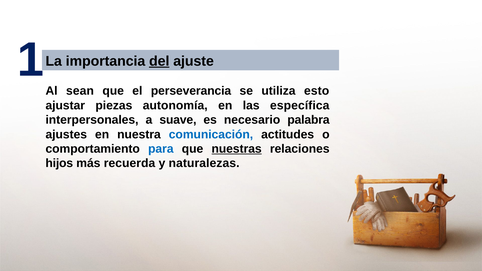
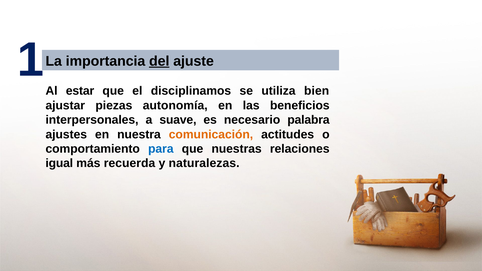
sean: sean -> estar
perseverancia: perseverancia -> disciplinamos
esto: esto -> bien
específica: específica -> beneficios
comunicación colour: blue -> orange
nuestras underline: present -> none
hijos: hijos -> igual
